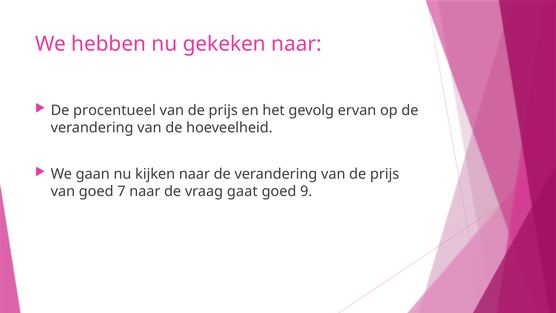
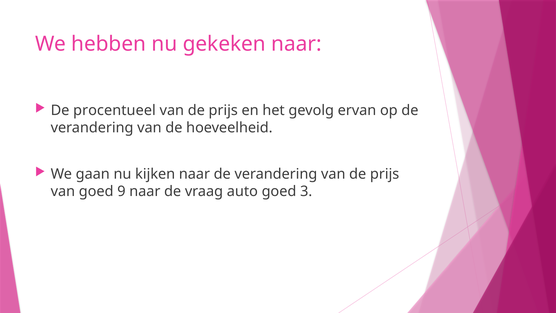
7: 7 -> 9
gaat: gaat -> auto
9: 9 -> 3
